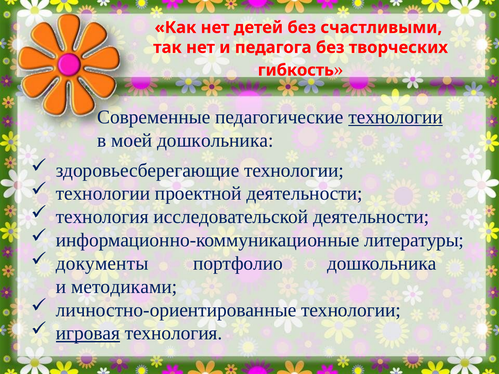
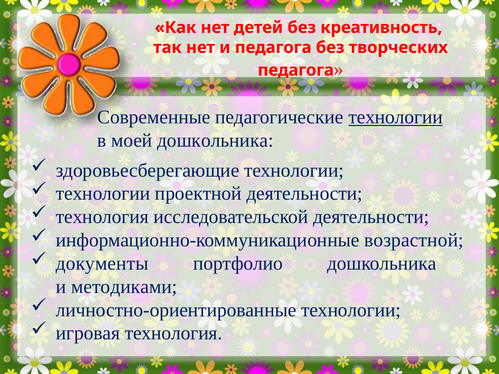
счастливыми: счастливыми -> креативность
гибкость at (296, 70): гибкость -> педагога
литературы: литературы -> возрастной
игровая underline: present -> none
